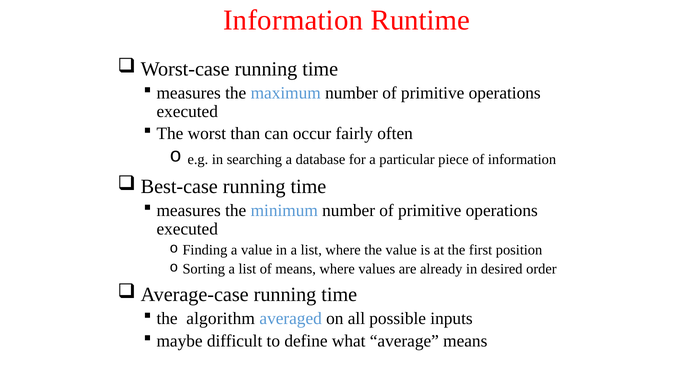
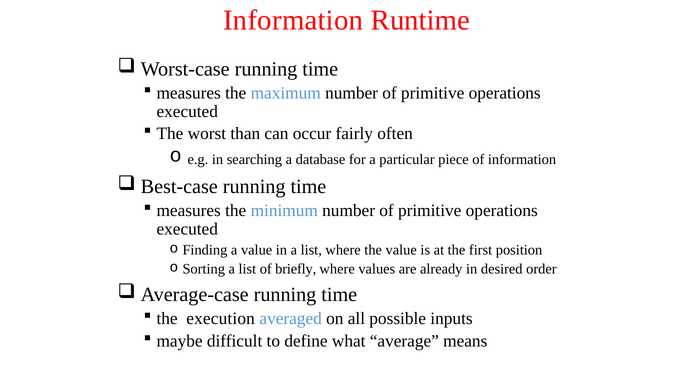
of means: means -> briefly
algorithm: algorithm -> execution
